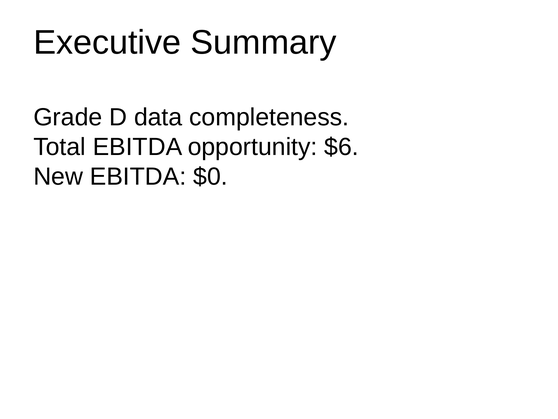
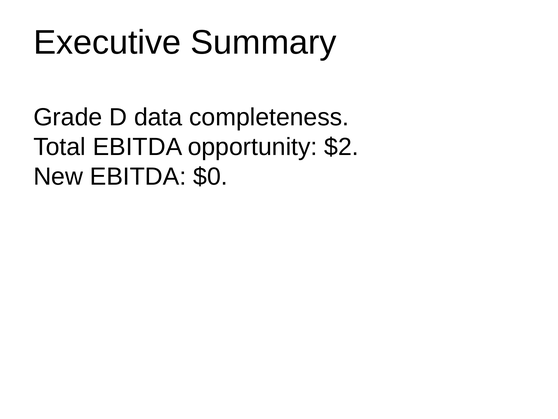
$6: $6 -> $2
